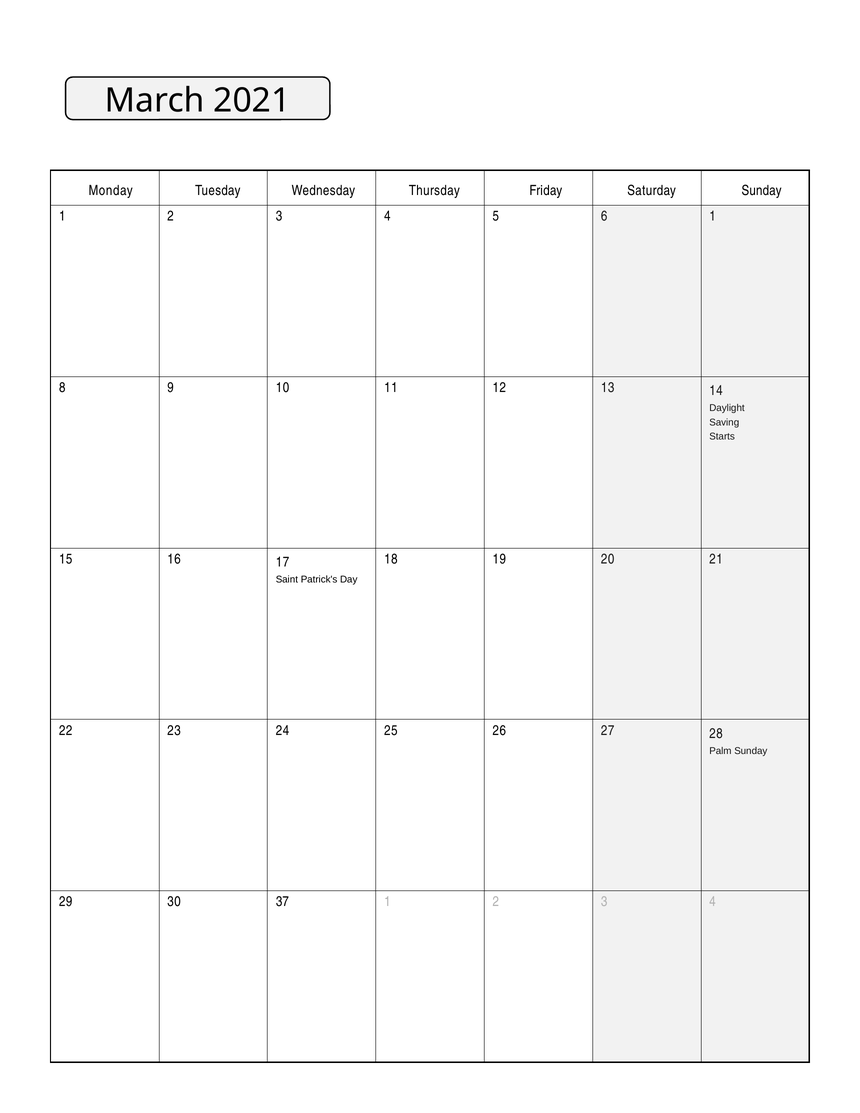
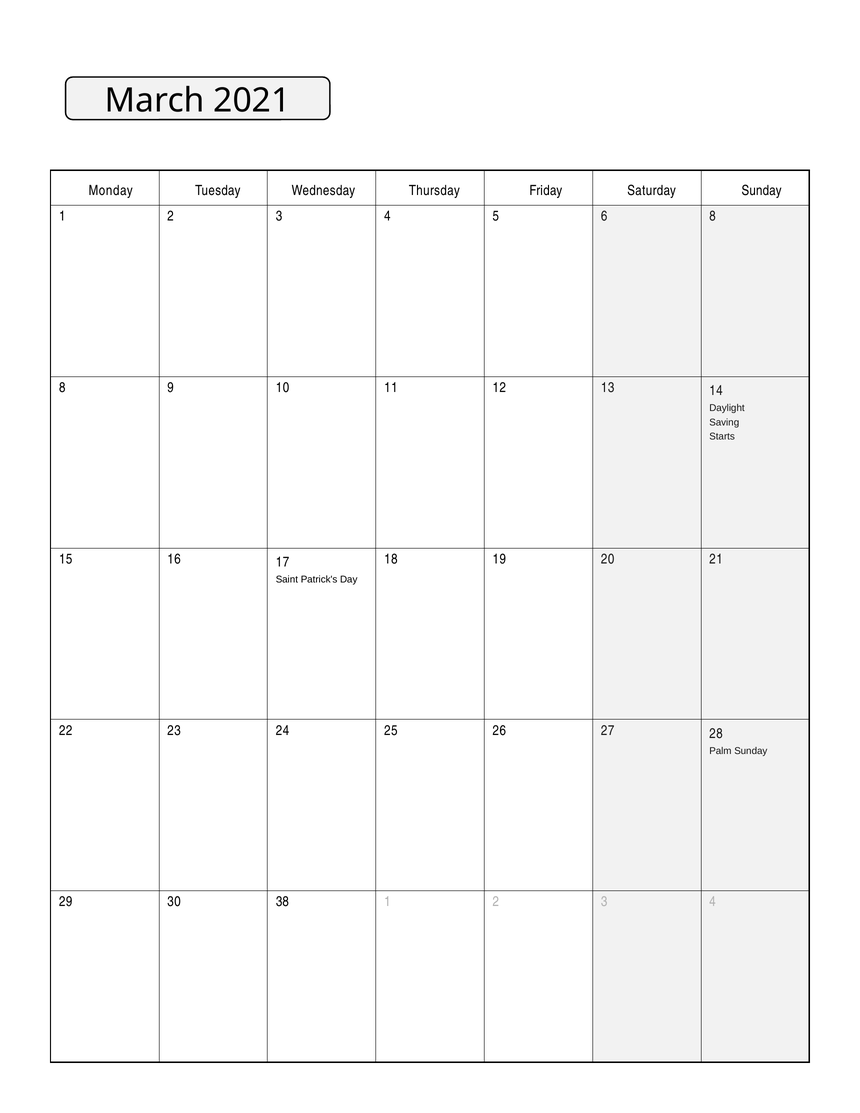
6 1: 1 -> 8
37: 37 -> 38
